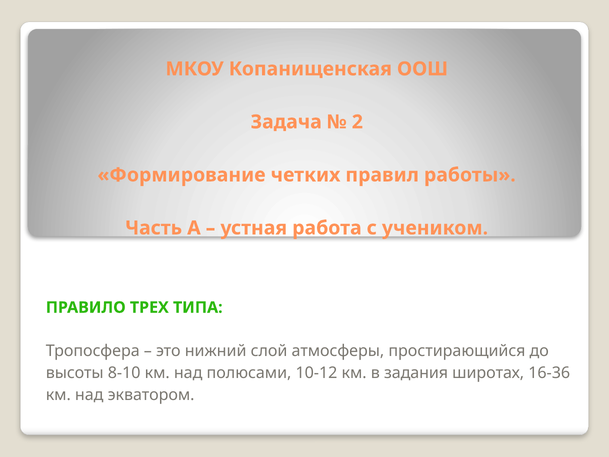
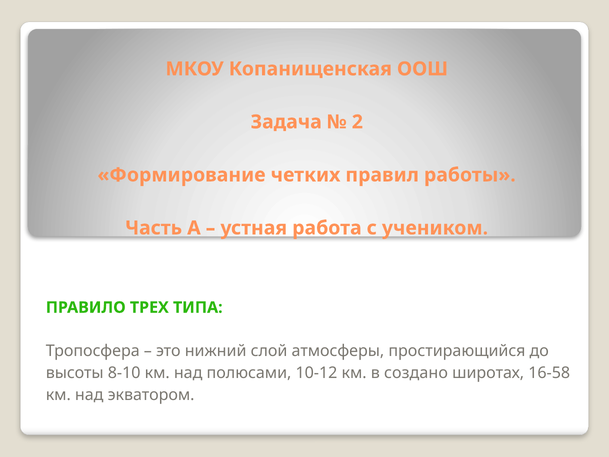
задания: задания -> создано
16-36: 16-36 -> 16-58
